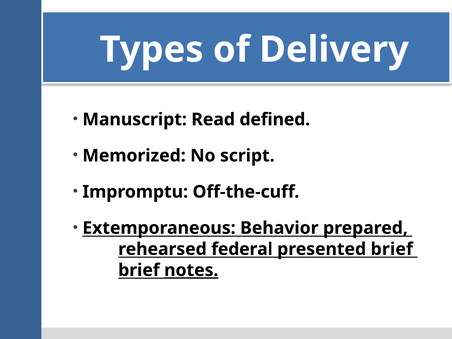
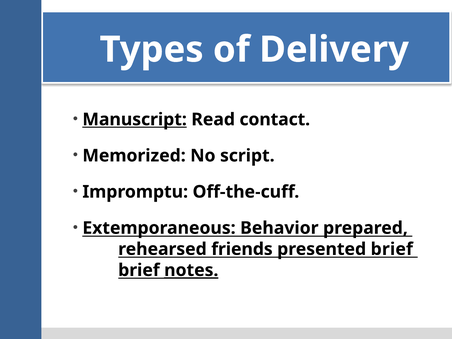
Manuscript underline: none -> present
defined: defined -> contact
federal: federal -> friends
